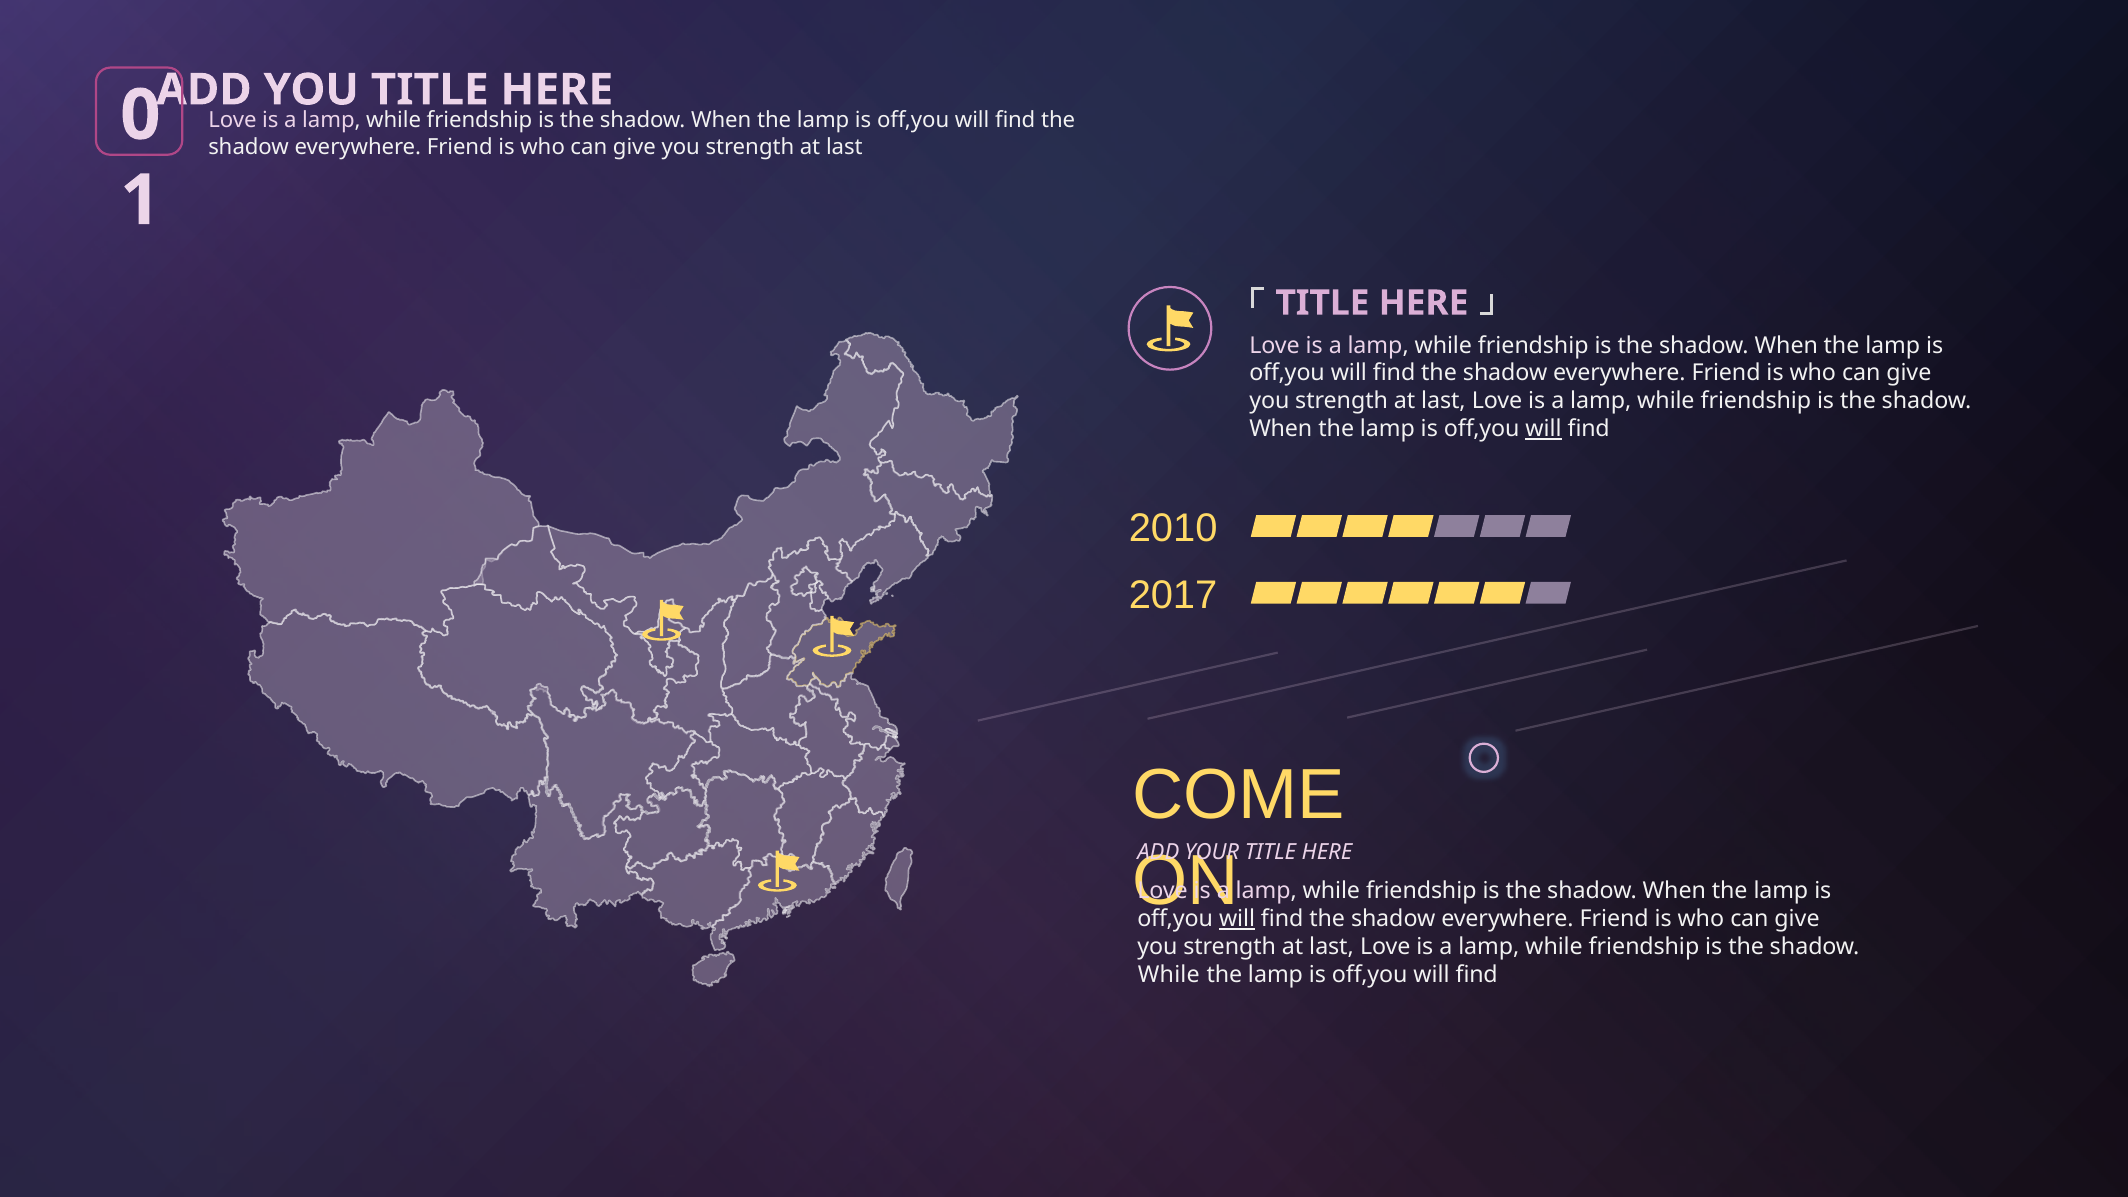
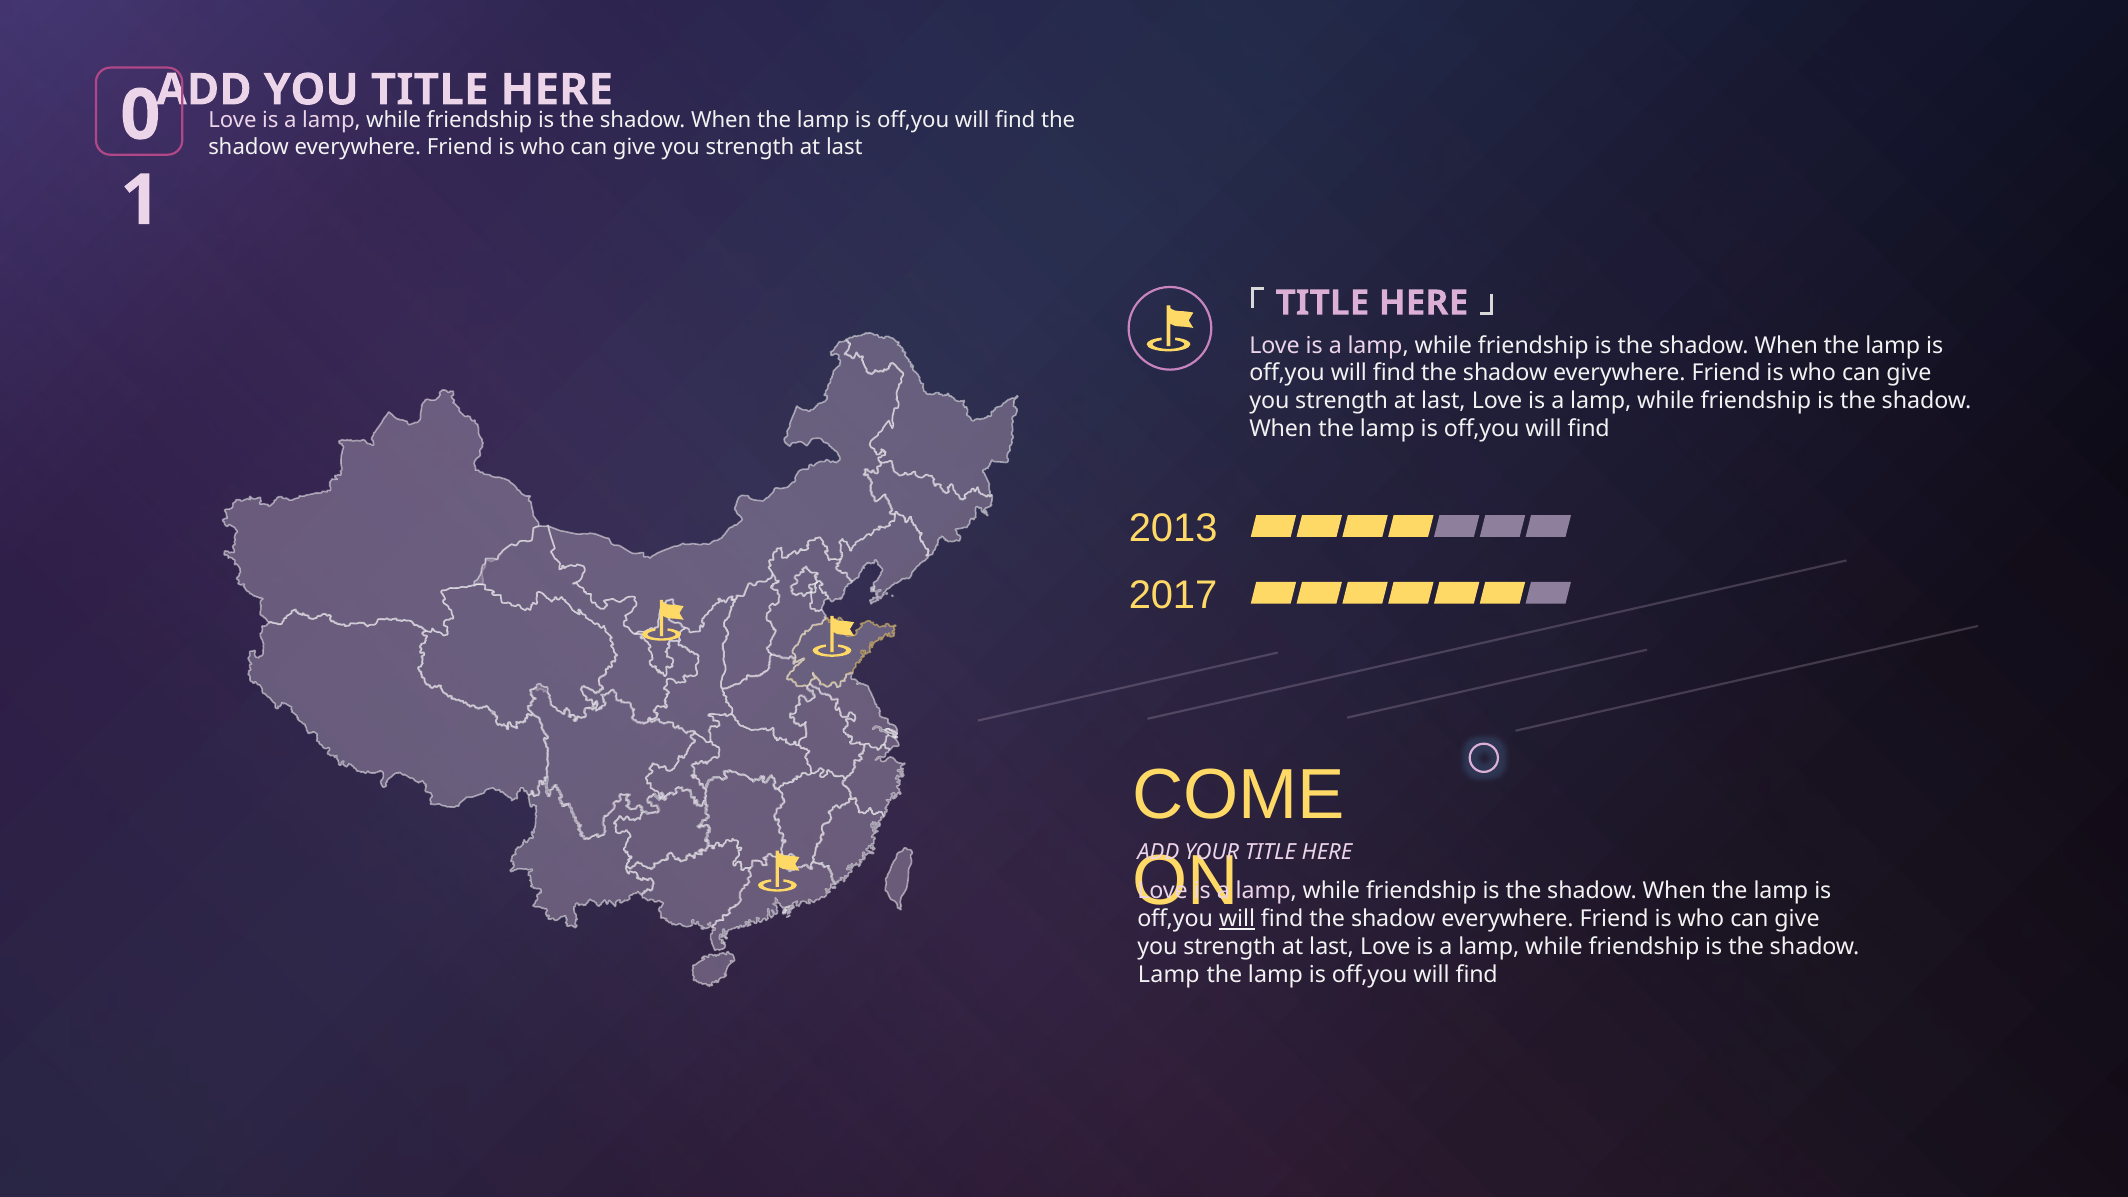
will at (1543, 429) underline: present -> none
2010: 2010 -> 2013
While at (1169, 975): While -> Lamp
